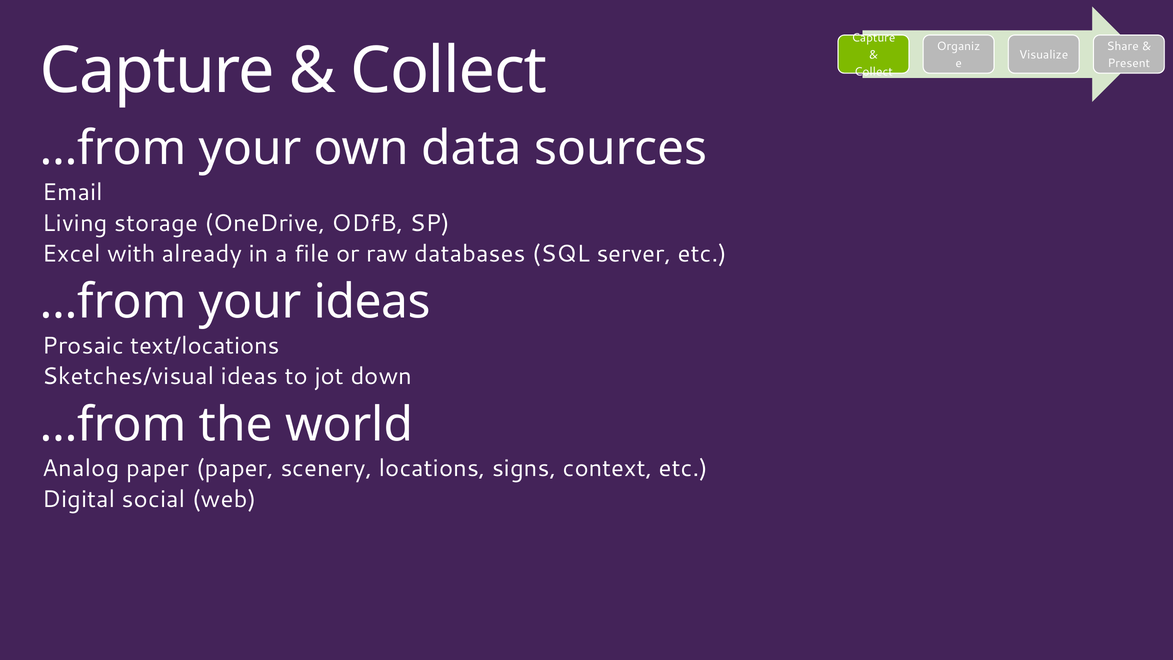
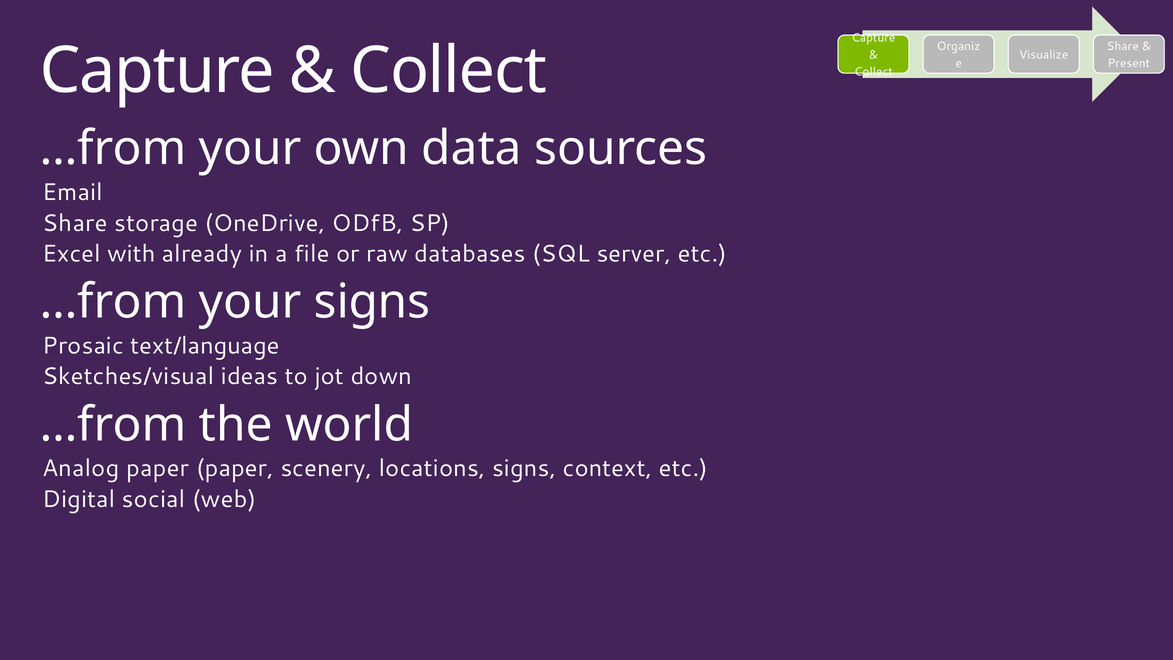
Living at (75, 223): Living -> Share
your ideas: ideas -> signs
text/locations: text/locations -> text/language
